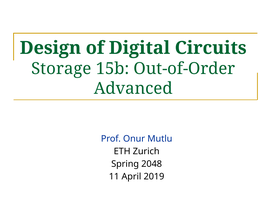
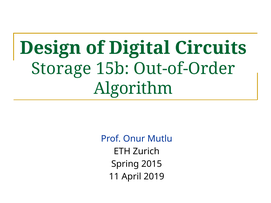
Advanced: Advanced -> Algorithm
2048: 2048 -> 2015
